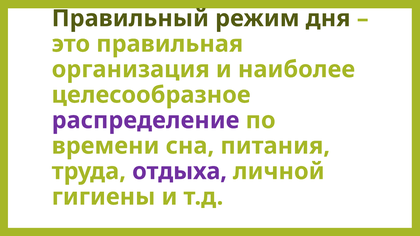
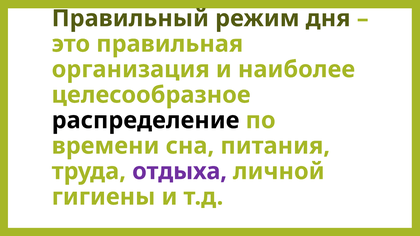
распределение colour: purple -> black
